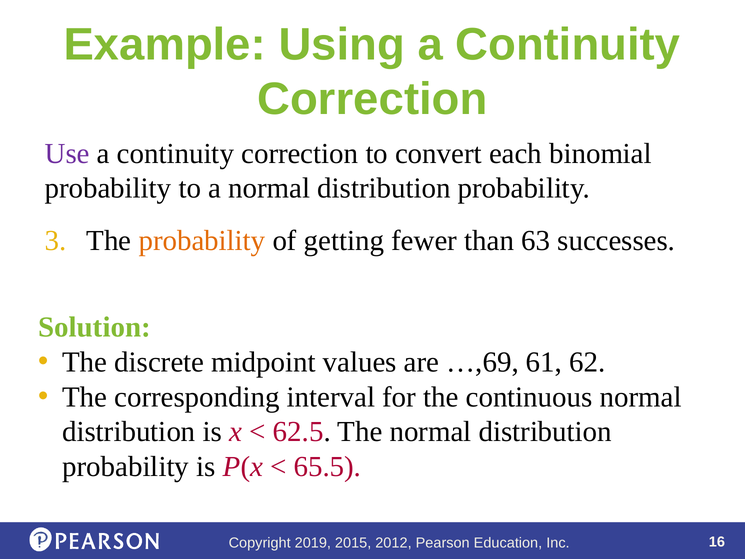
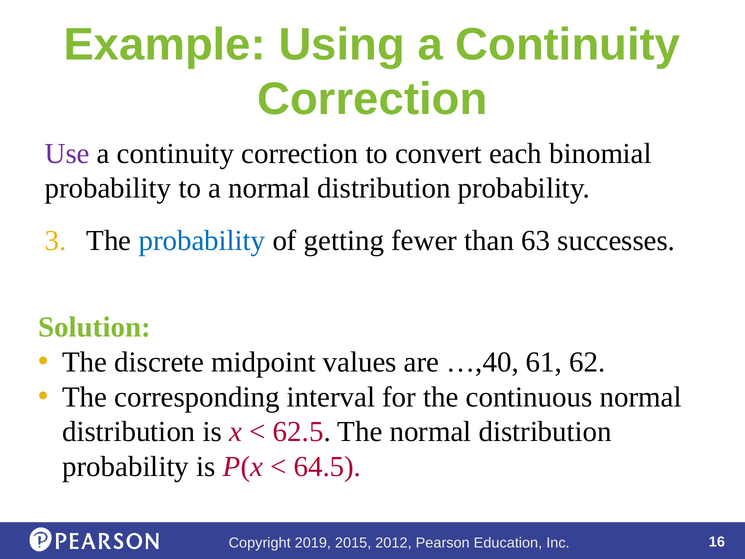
probability at (202, 240) colour: orange -> blue
…,69: …,69 -> …,40
65.5: 65.5 -> 64.5
